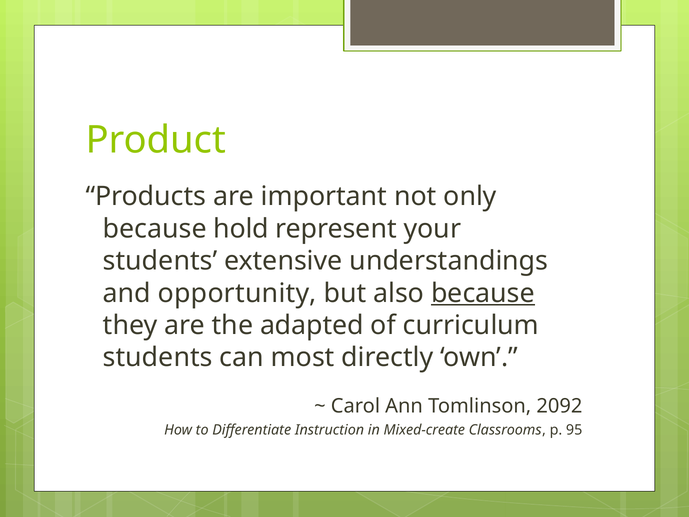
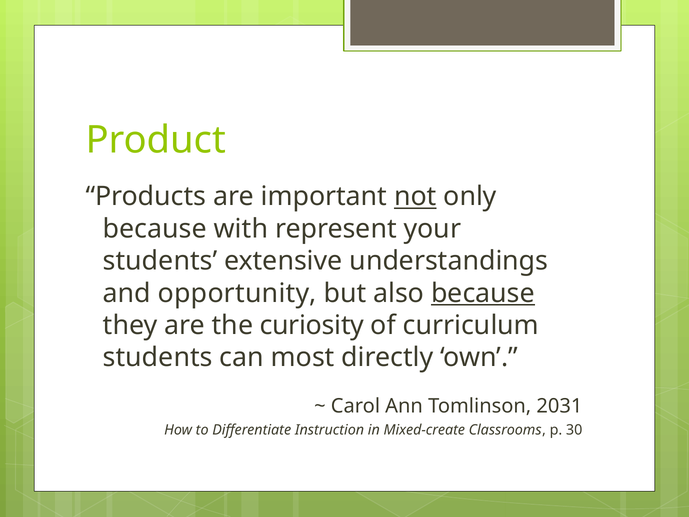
not underline: none -> present
hold: hold -> with
adapted: adapted -> curiosity
2092: 2092 -> 2031
95: 95 -> 30
